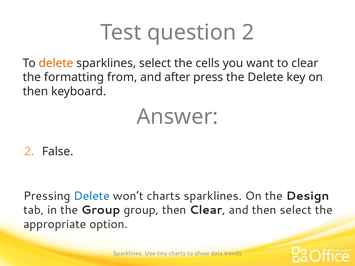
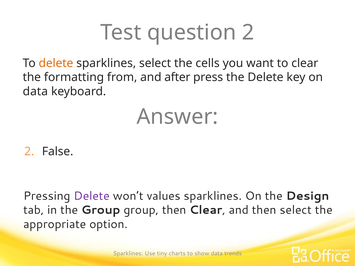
then at (35, 92): then -> data
Delete at (92, 196) colour: blue -> purple
won’t charts: charts -> values
